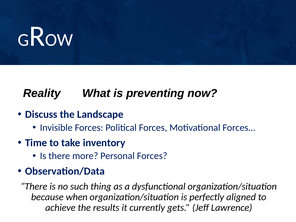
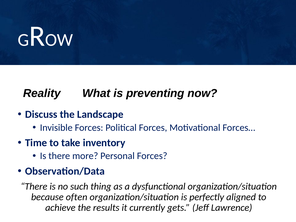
when: when -> often
